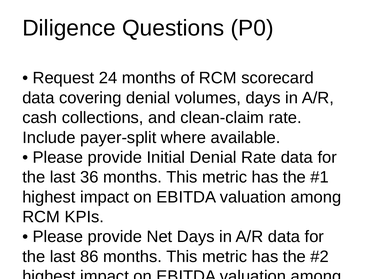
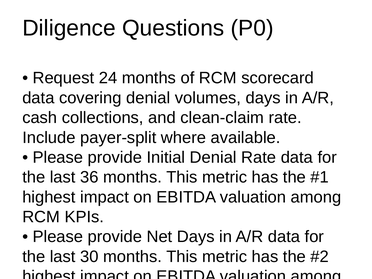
86: 86 -> 30
